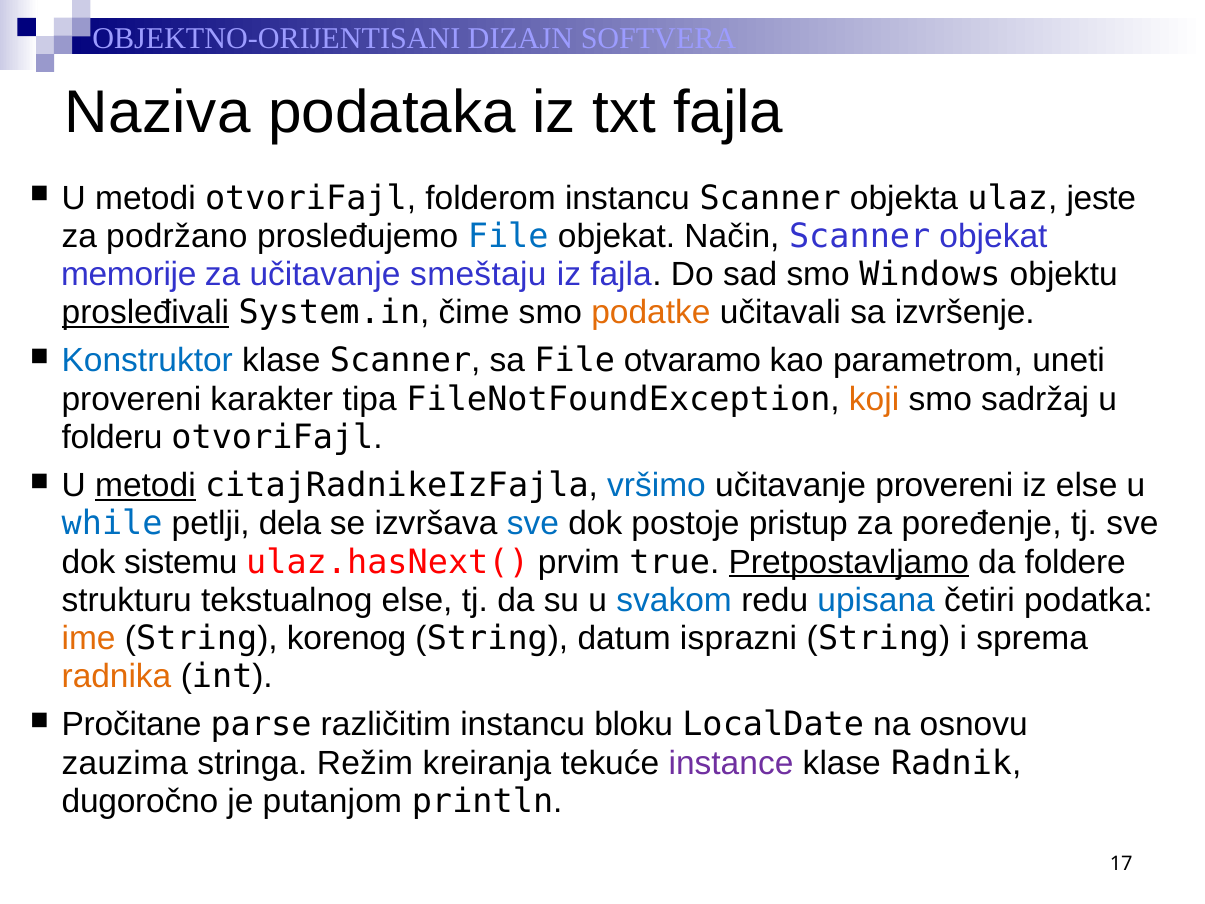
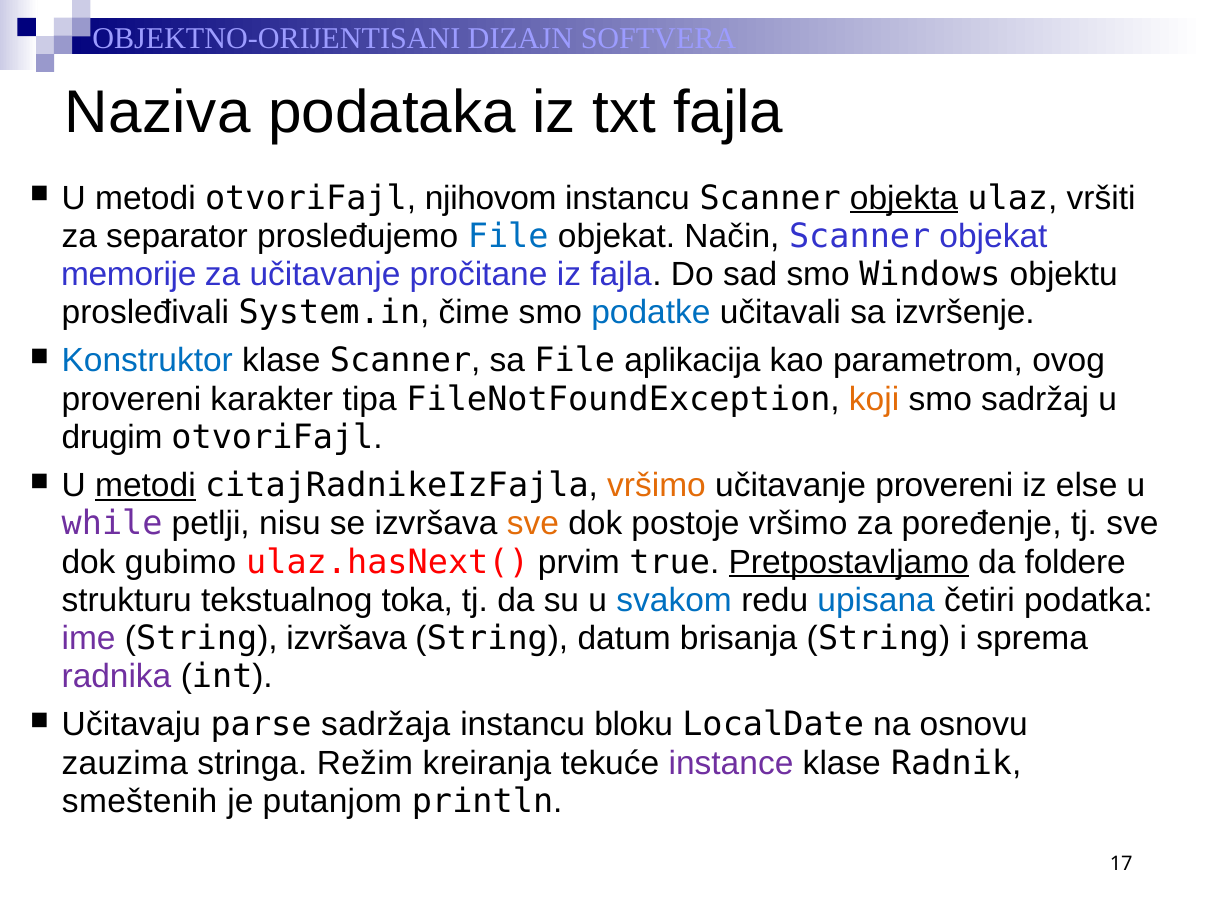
folderom: folderom -> njihovom
objekta underline: none -> present
jeste: jeste -> vršiti
podržano: podržano -> separator
smeštaju: smeštaju -> pročitane
prosleđivali underline: present -> none
podatke colour: orange -> blue
otvaramo: otvaramo -> aplikacija
uneti: uneti -> ovog
folderu: folderu -> drugim
vršimo at (656, 485) colour: blue -> orange
while colour: blue -> purple
dela: dela -> nisu
sve at (533, 524) colour: blue -> orange
postoje pristup: pristup -> vršimo
sistemu: sistemu -> gubimo
tekstualnog else: else -> toka
ime colour: orange -> purple
String korenog: korenog -> izvršava
isprazni: isprazni -> brisanja
radnika colour: orange -> purple
Pročitane: Pročitane -> Učitavaju
različitim: različitim -> sadržaja
dugoročno: dugoročno -> smeštenih
